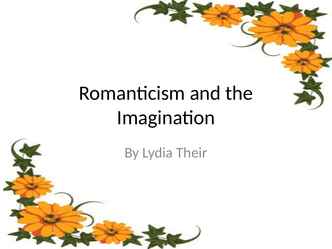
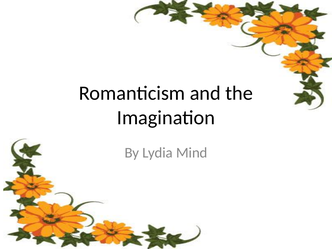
Their: Their -> Mind
